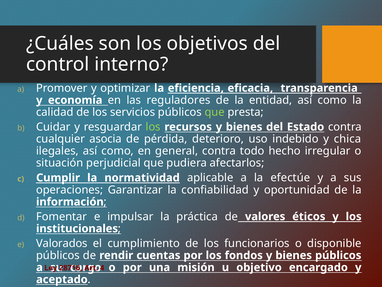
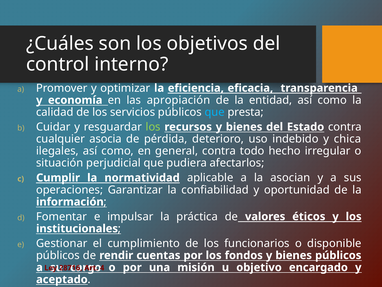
reguladores: reguladores -> apropiación
que at (215, 112) colour: light green -> light blue
efectúe: efectúe -> asocian
Valorados: Valorados -> Gestionar
